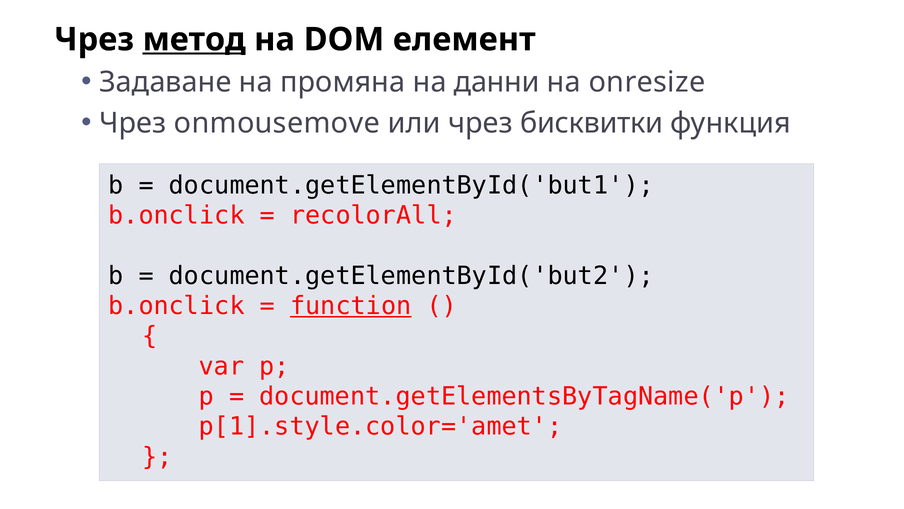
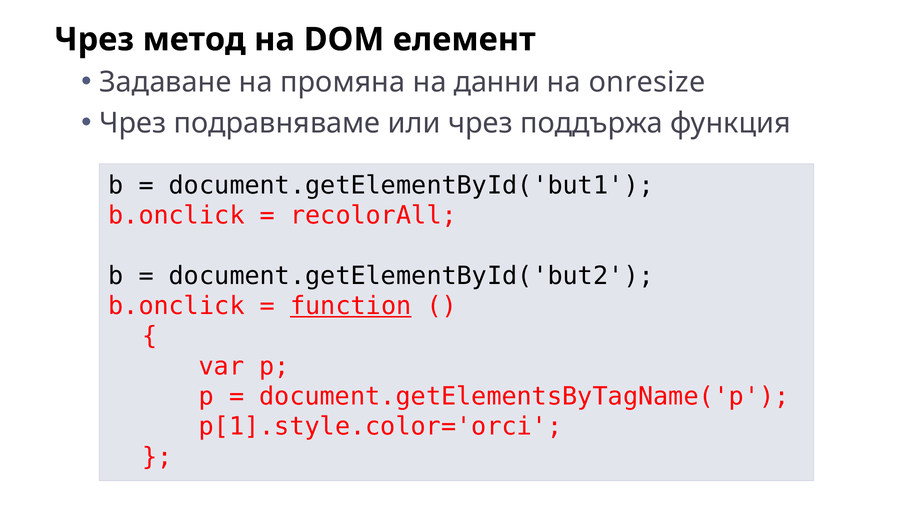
метод underline: present -> none
onmousemove: onmousemove -> подравняваме
бисквитки: бисквитки -> поддържа
p[1].style.color='amet: p[1].style.color='amet -> p[1].style.color='orci
